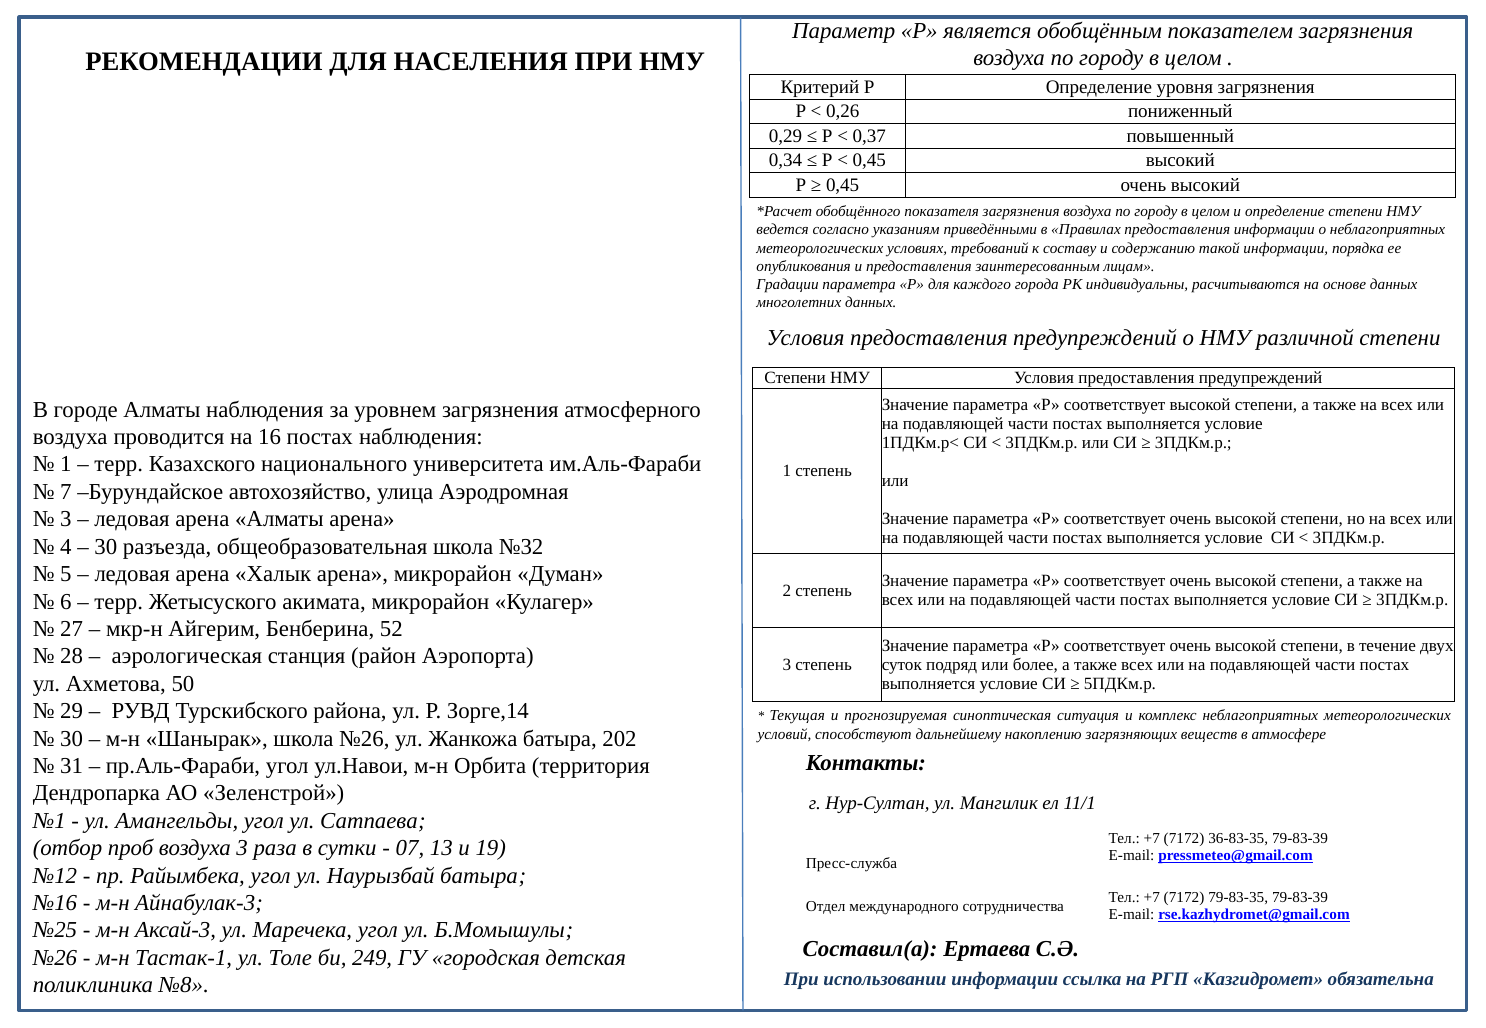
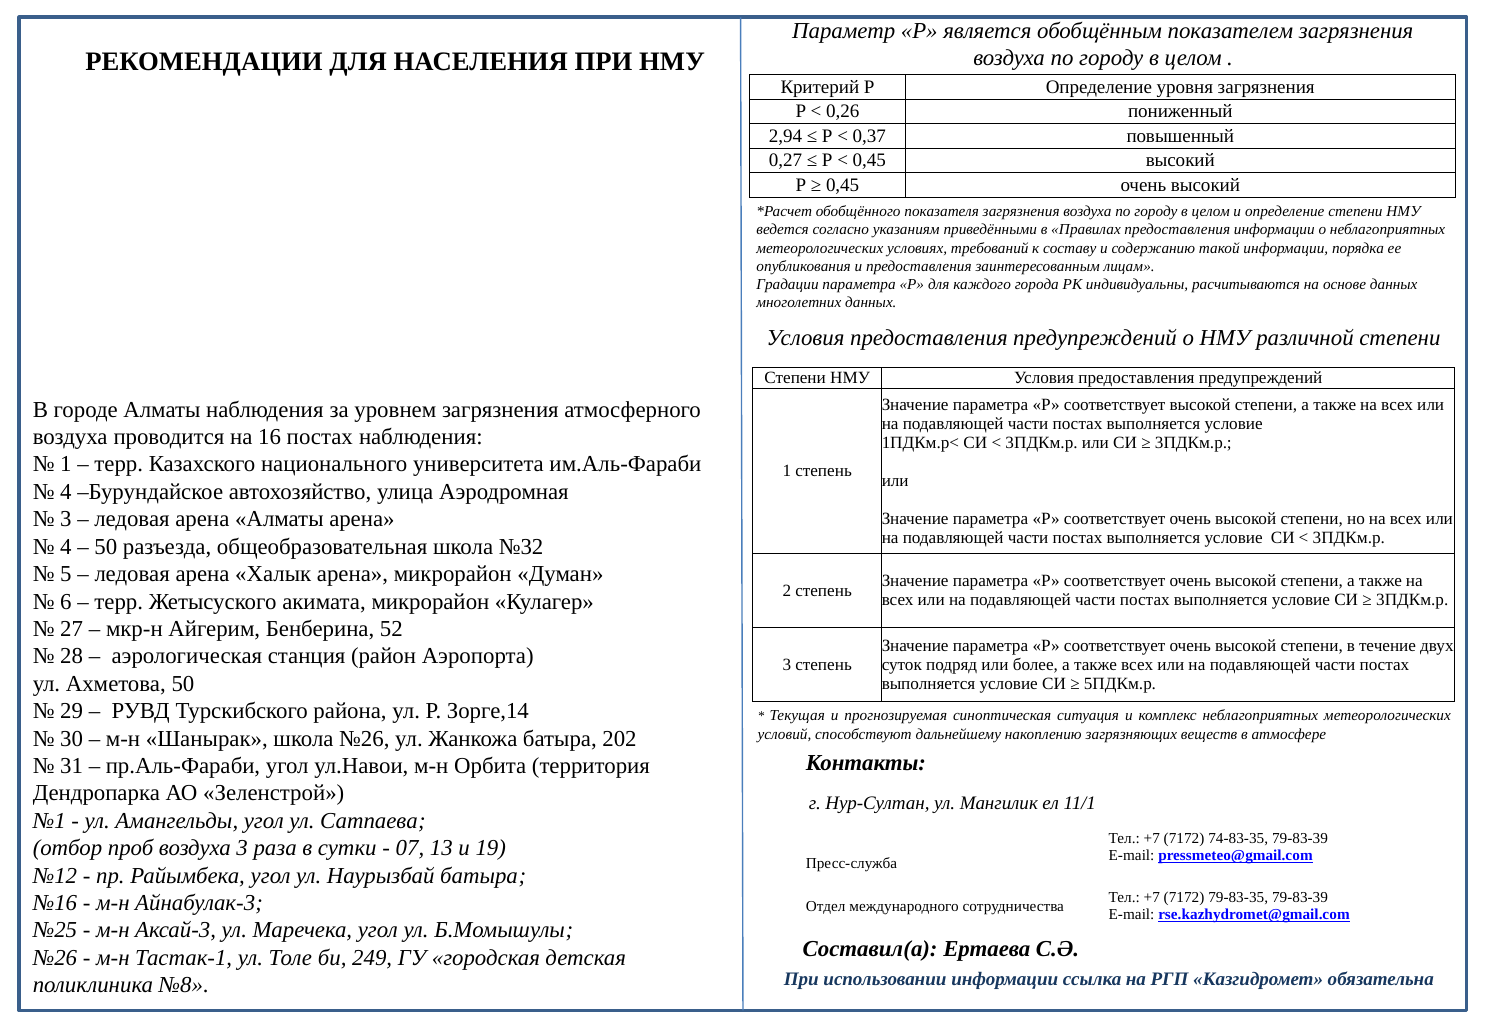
0,29: 0,29 -> 2,94
0,34: 0,34 -> 0,27
7 at (66, 492): 7 -> 4
30 at (106, 547): 30 -> 50
36-83-35: 36-83-35 -> 74-83-35
